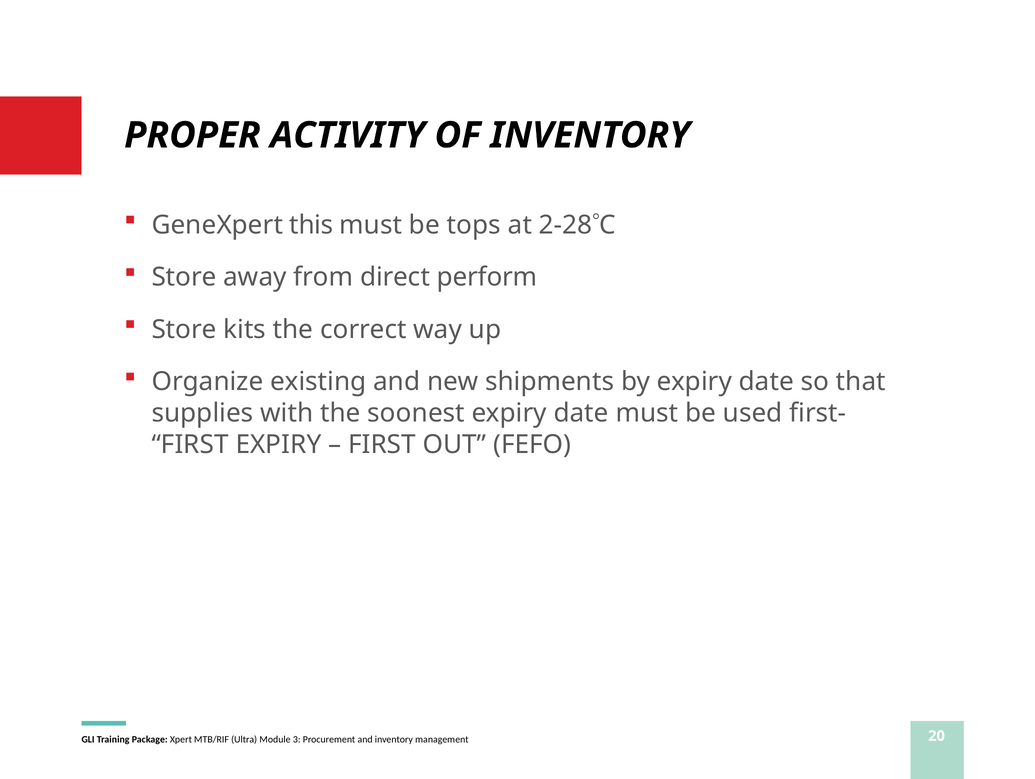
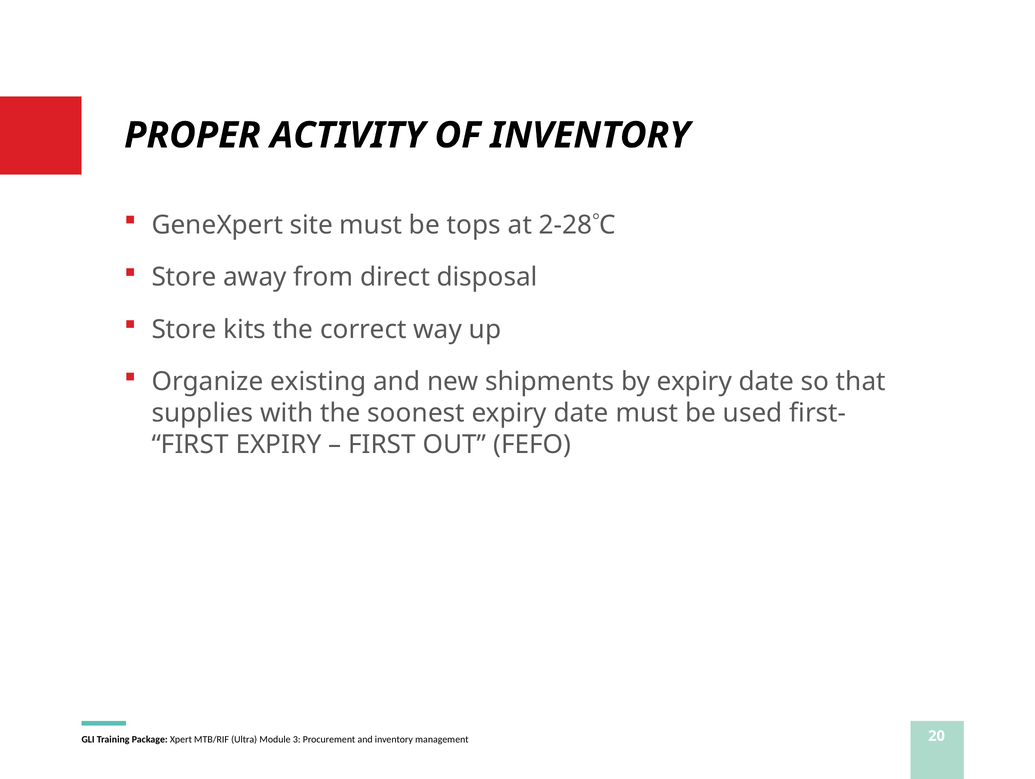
this: this -> site
perform: perform -> disposal
